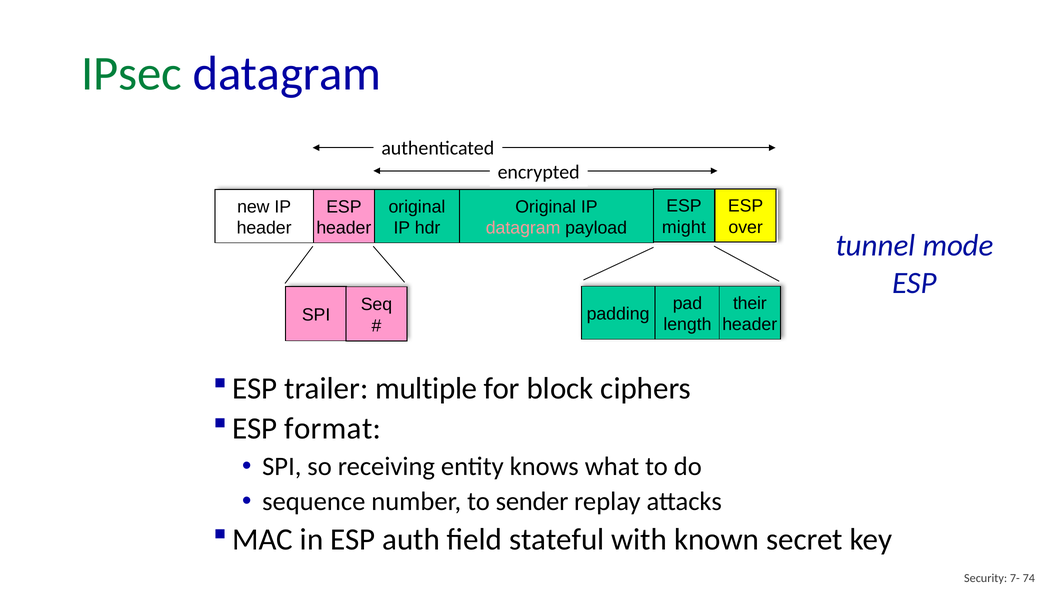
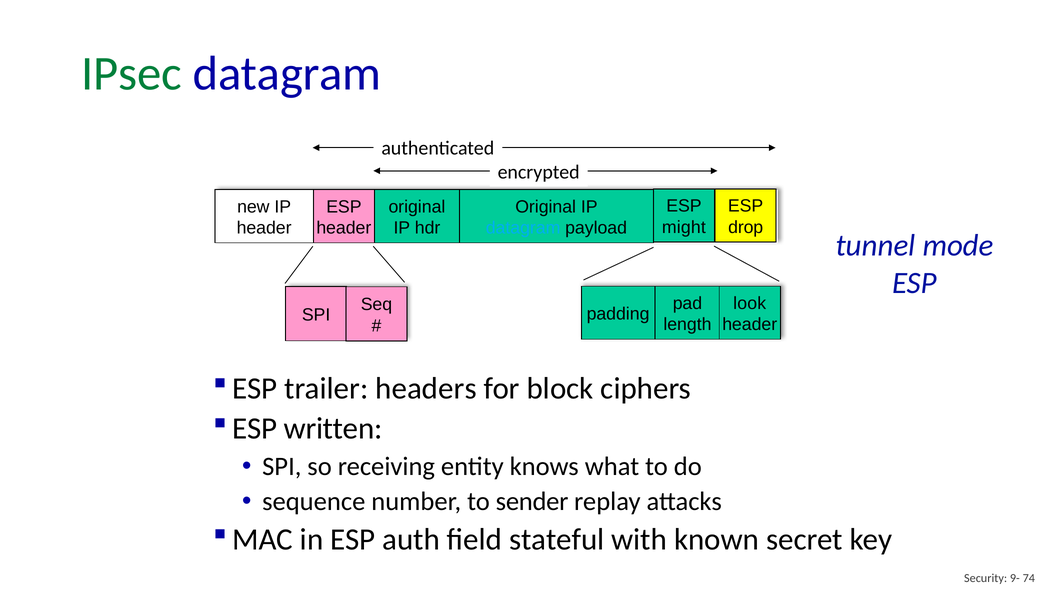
over: over -> drop
datagram at (523, 228) colour: pink -> light blue
their: their -> look
multiple: multiple -> headers
format: format -> written
7-: 7- -> 9-
